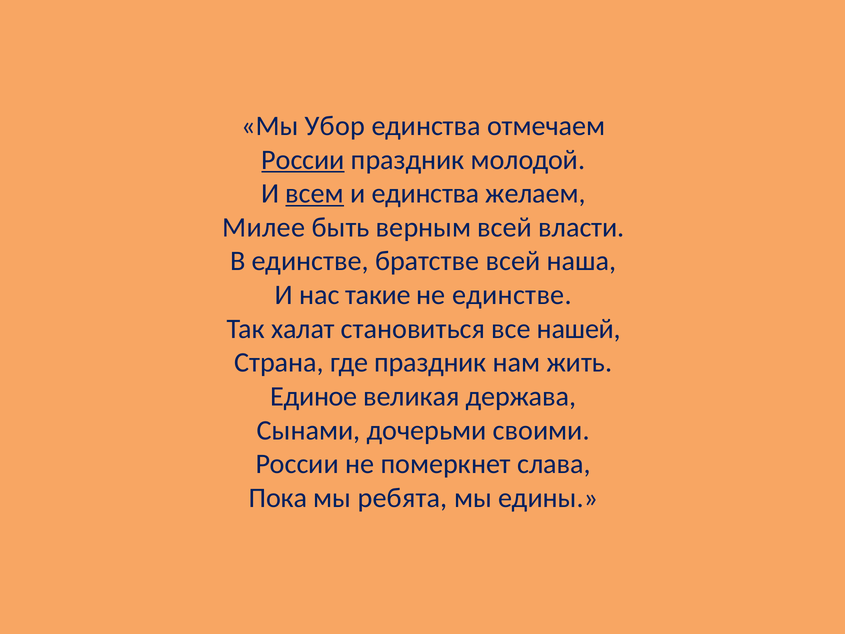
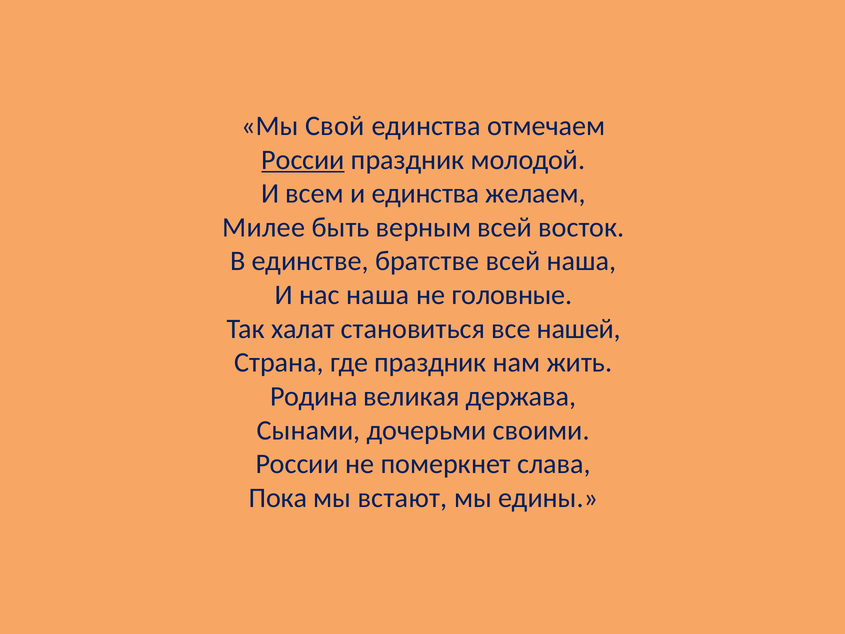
Убор: Убор -> Свой
всем underline: present -> none
власти: власти -> восток
нас такие: такие -> наша
не единстве: единстве -> головные
Единое: Единое -> Родина
ребята: ребята -> встают
